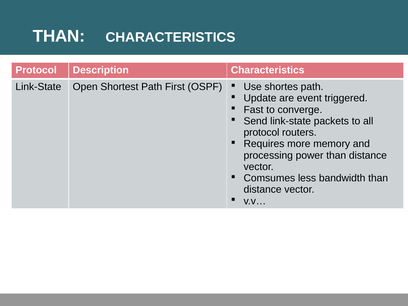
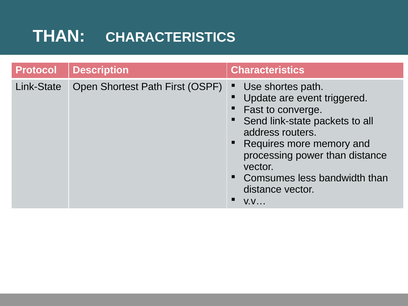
protocol at (261, 132): protocol -> address
